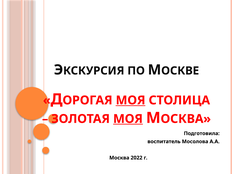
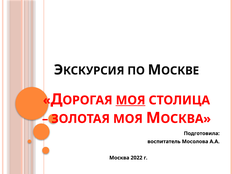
МОЯ at (128, 119) underline: present -> none
